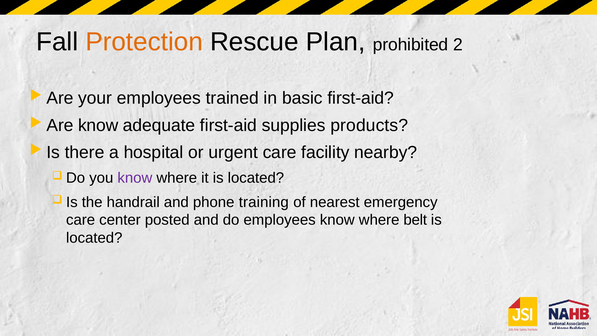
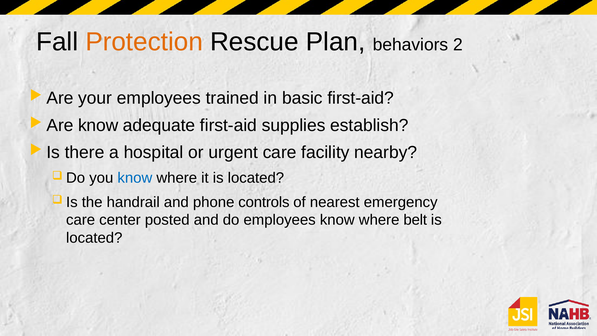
prohibited: prohibited -> behaviors
products: products -> establish
know at (135, 178) colour: purple -> blue
training: training -> controls
